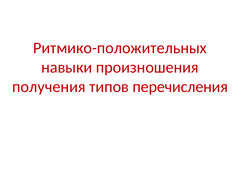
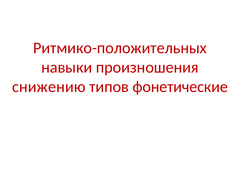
получения: получения -> снижению
перечисления: перечисления -> фонетические
